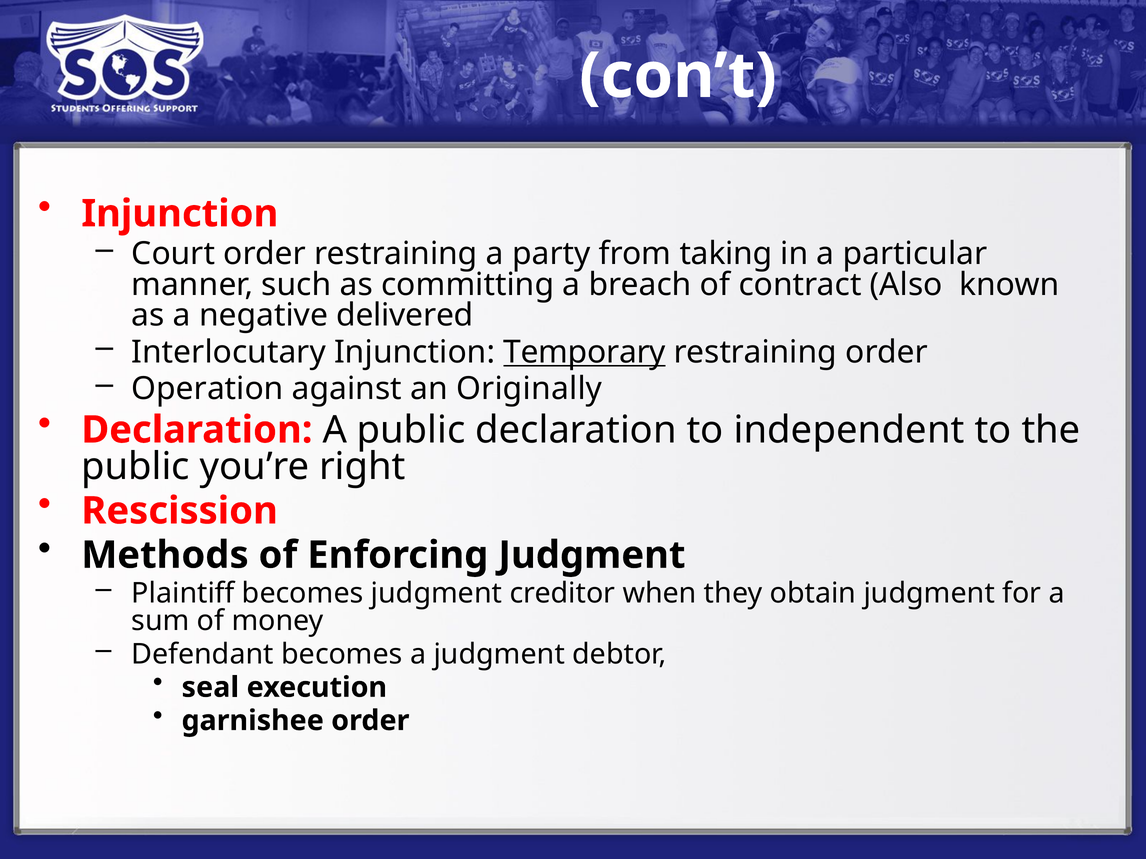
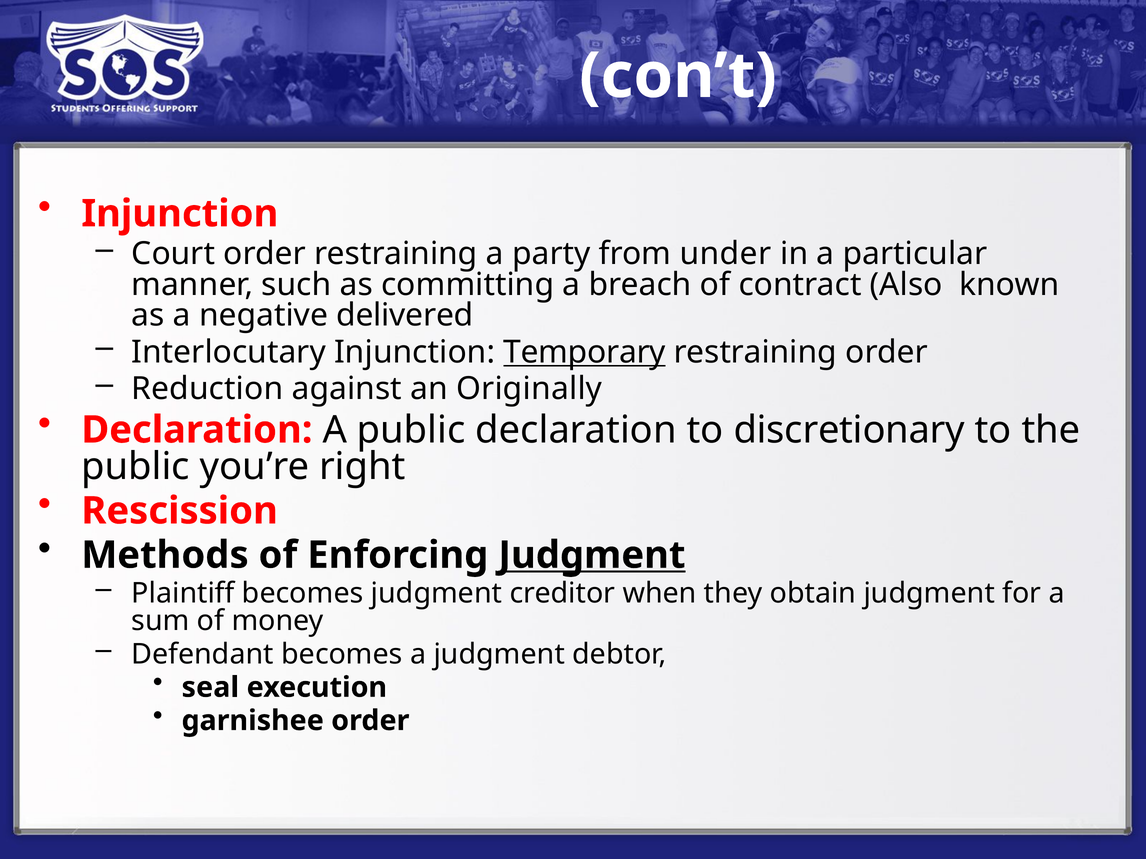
taking: taking -> under
Operation: Operation -> Reduction
independent: independent -> discretionary
Judgment at (592, 555) underline: none -> present
